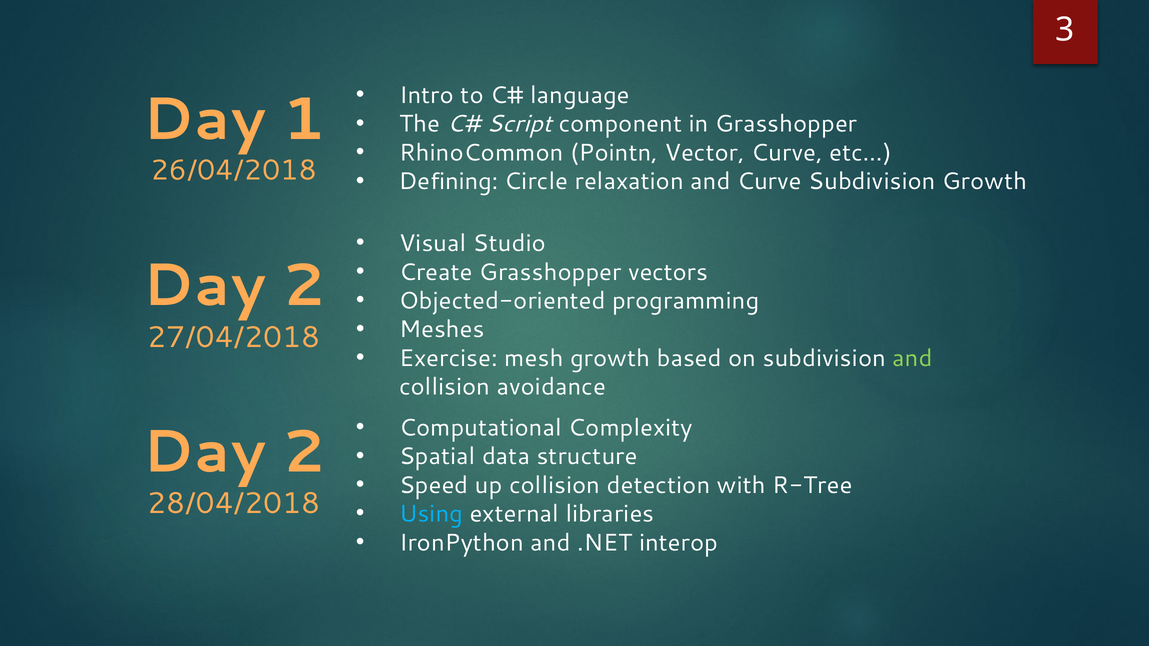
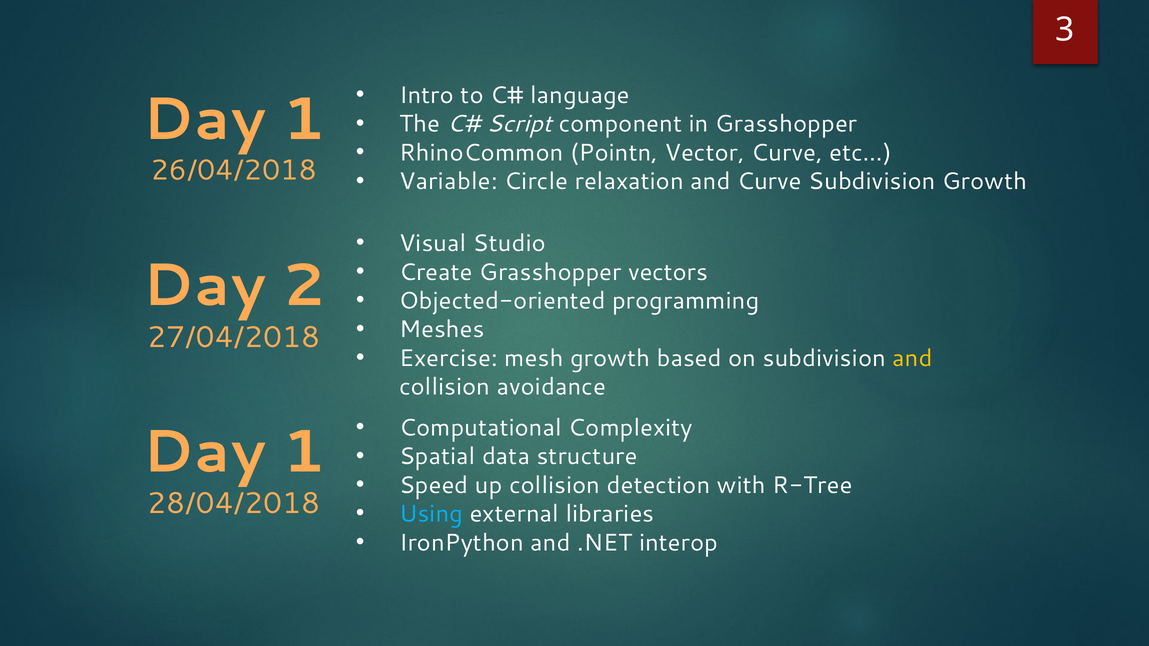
Defining: Defining -> Variable
and at (912, 358) colour: light green -> yellow
2 at (304, 452): 2 -> 1
